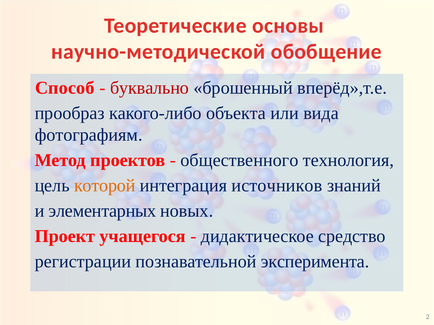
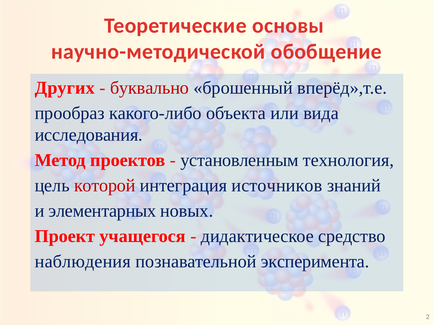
Способ: Способ -> Других
фотографиям: фотографиям -> исследования
общественного: общественного -> установленным
которой colour: orange -> red
регистрации: регистрации -> наблюдения
